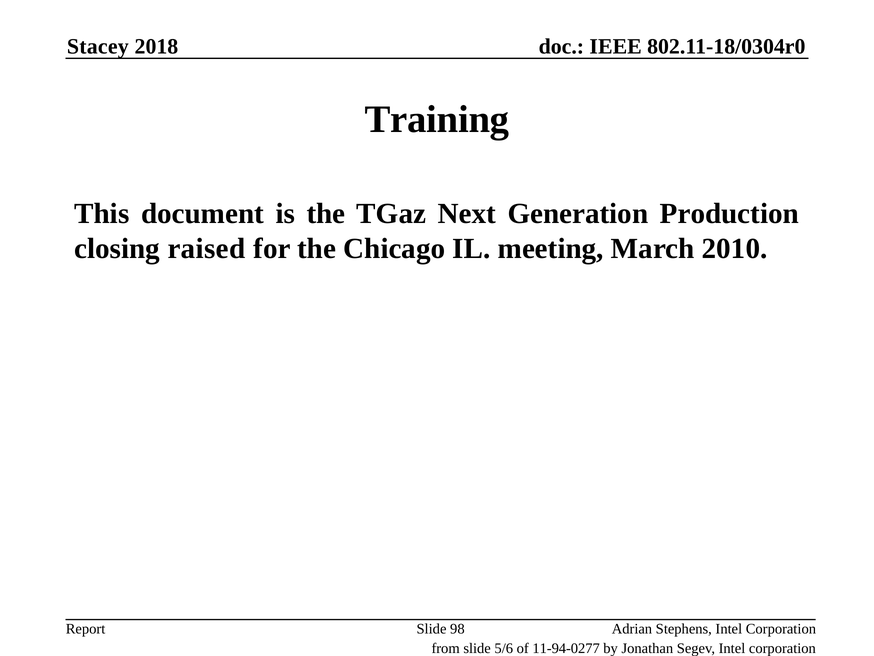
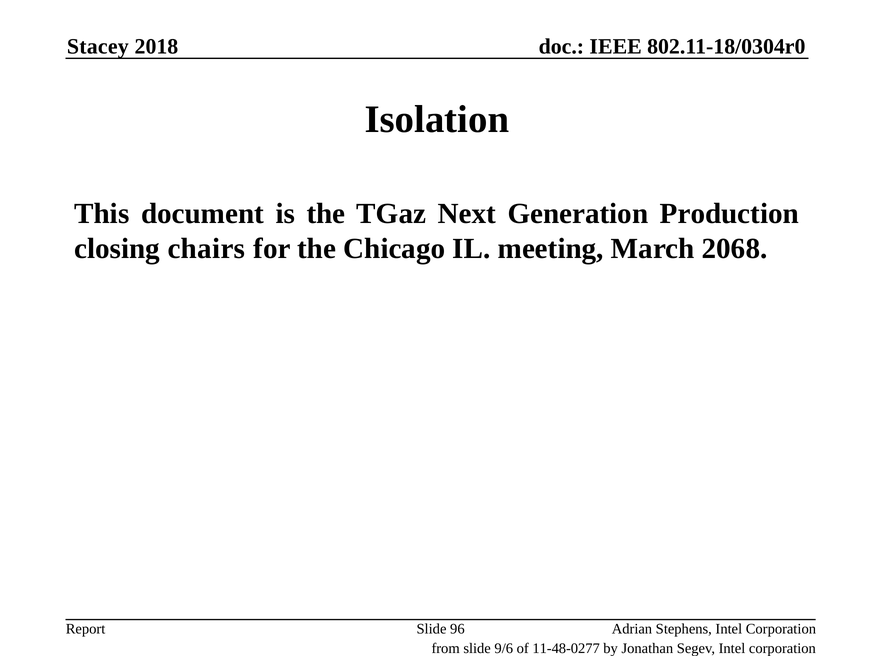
Training: Training -> Isolation
raised: raised -> chairs
2010: 2010 -> 2068
98: 98 -> 96
5/6: 5/6 -> 9/6
11-94-0277: 11-94-0277 -> 11-48-0277
